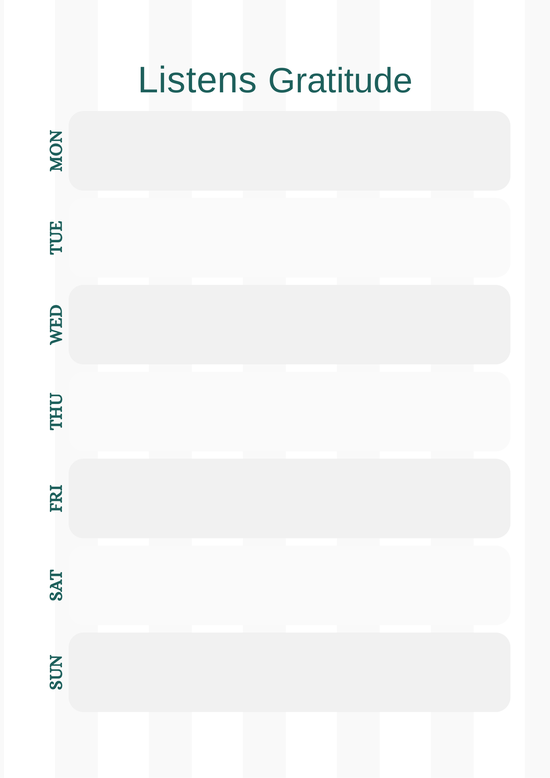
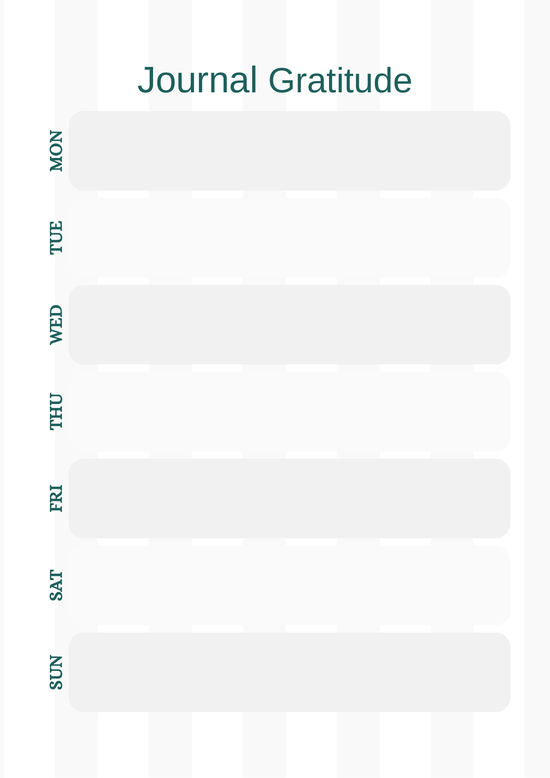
Listens: Listens -> Journal
